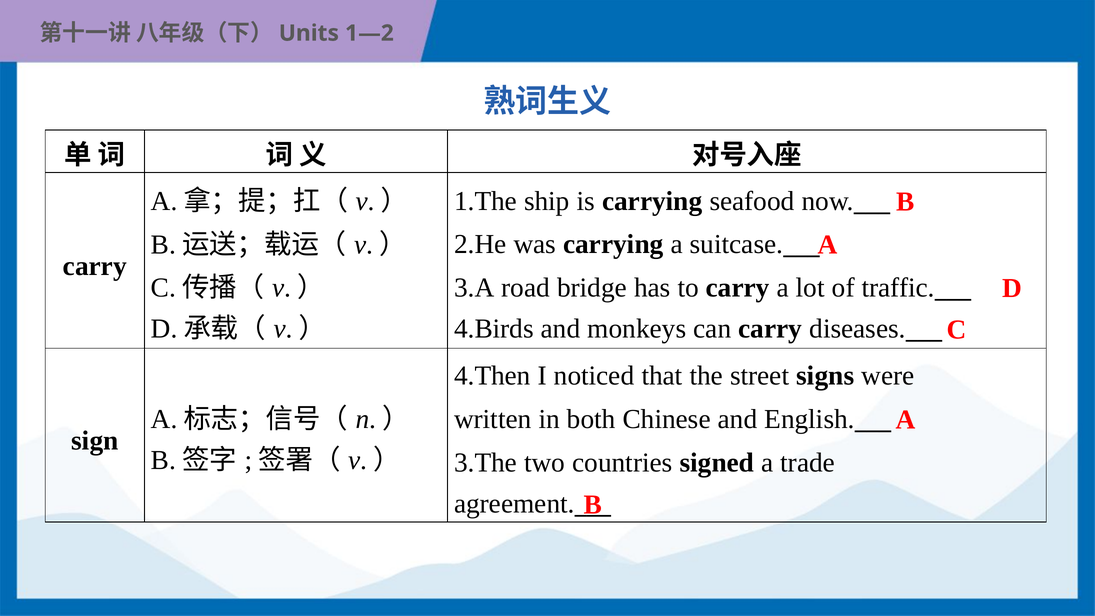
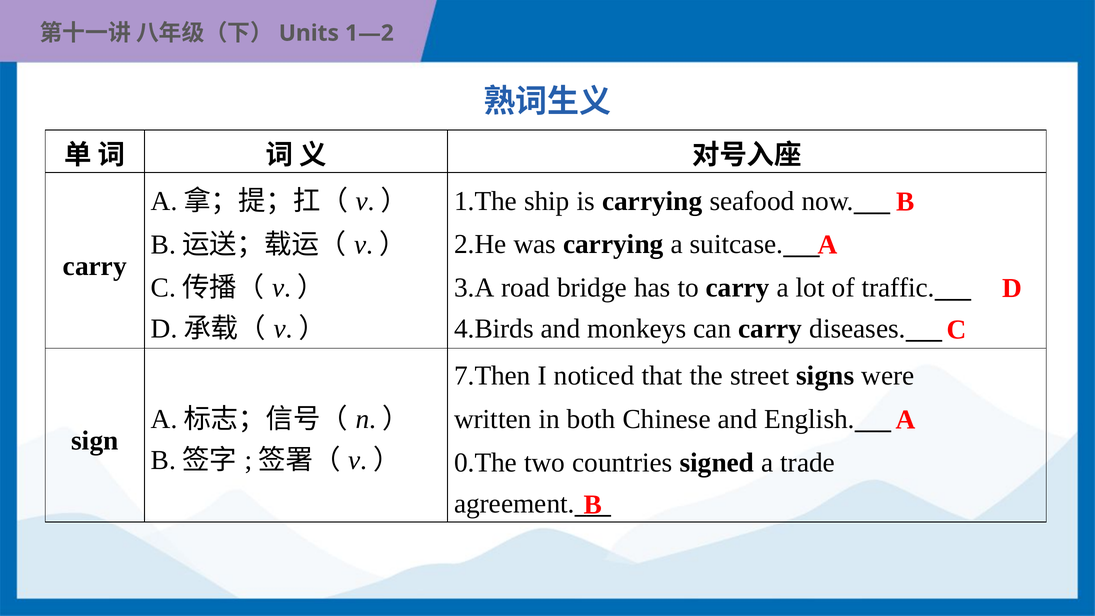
4.Then: 4.Then -> 7.Then
3.The: 3.The -> 0.The
